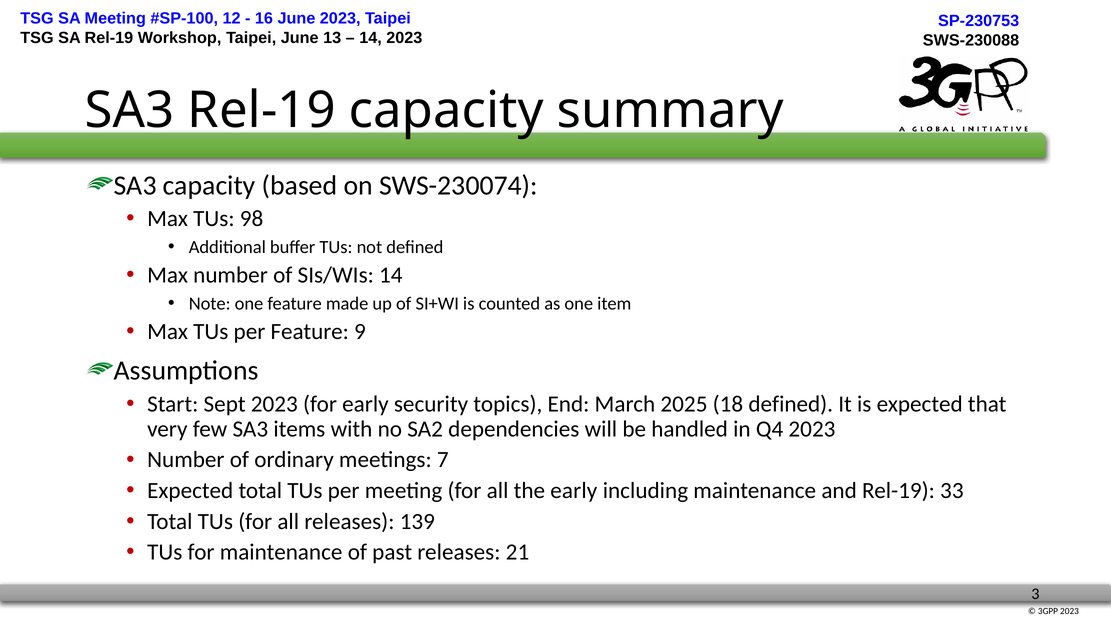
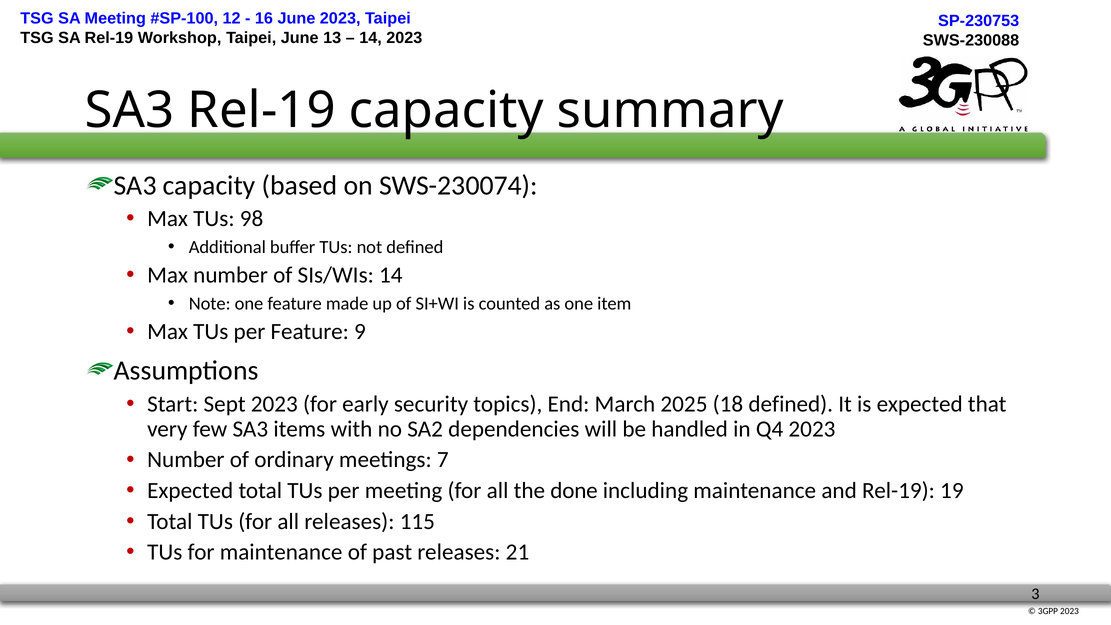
the early: early -> done
33: 33 -> 19
139: 139 -> 115
